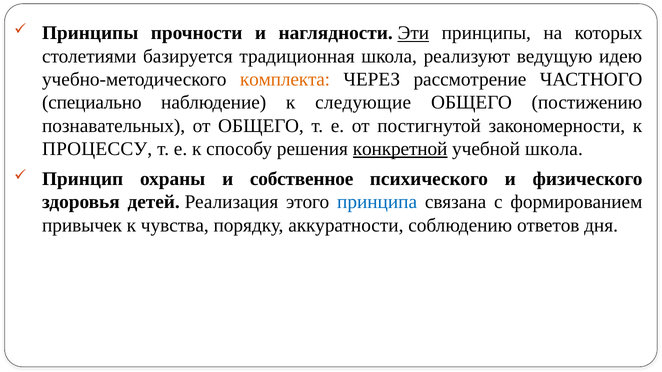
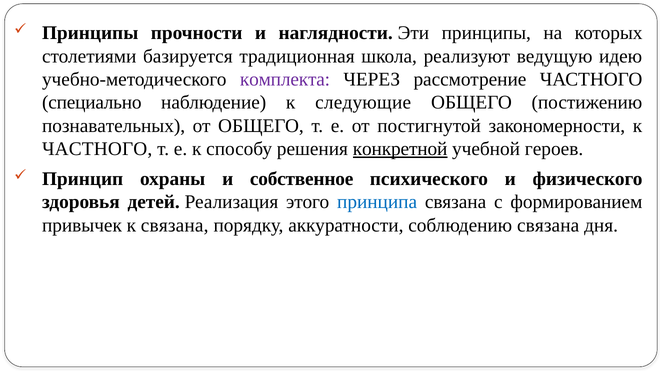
Эти underline: present -> none
комплекта colour: orange -> purple
ПРОЦЕССУ at (97, 149): ПРОЦЕССУ -> ЧАСТНОГО
учебной школа: школа -> героев
к чувства: чувства -> связана
соблюдению ответов: ответов -> связана
